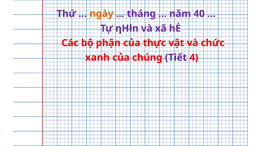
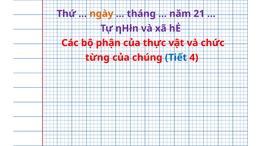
40: 40 -> 21
xanh: xanh -> từng
Tiết colour: purple -> blue
